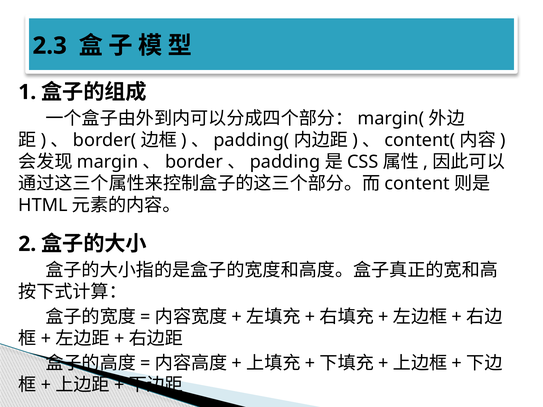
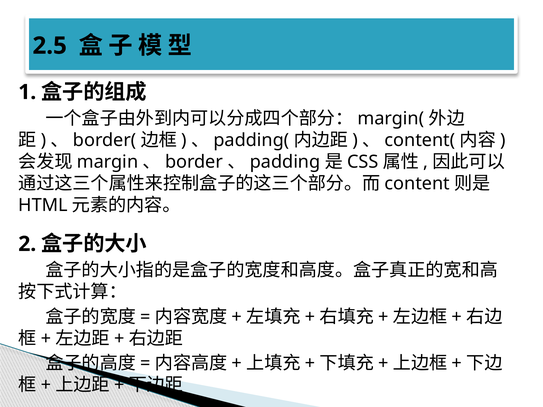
2.3: 2.3 -> 2.5
